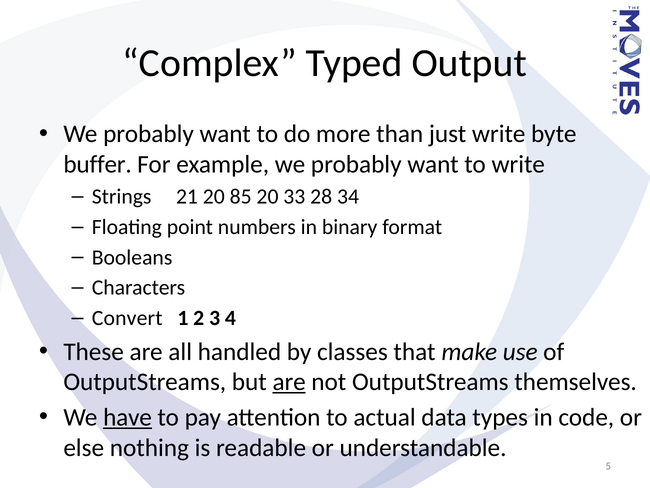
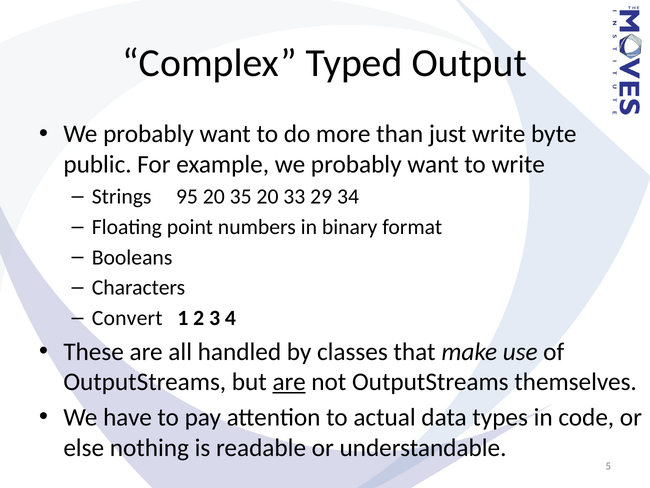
buffer: buffer -> public
21: 21 -> 95
85: 85 -> 35
28: 28 -> 29
have underline: present -> none
